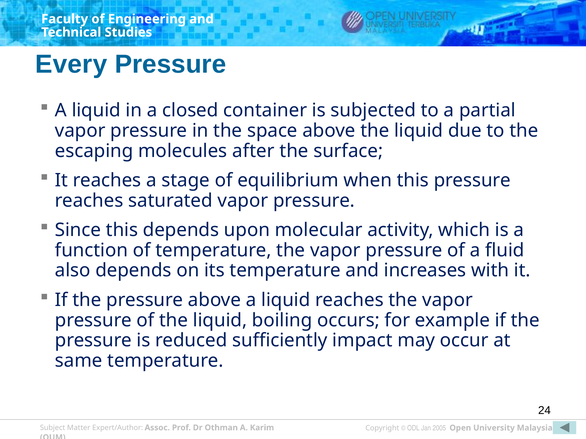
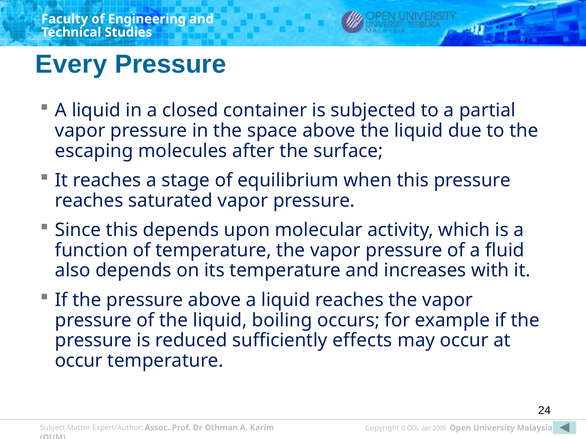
impact: impact -> effects
same at (79, 361): same -> occur
